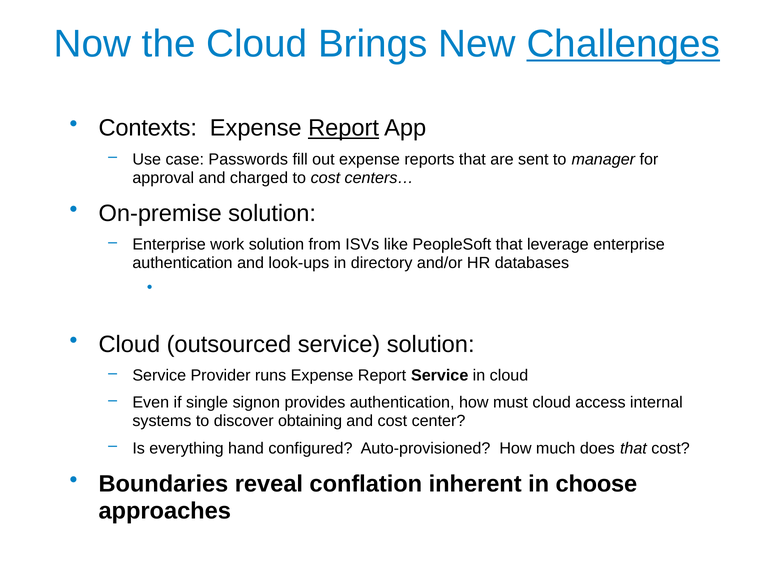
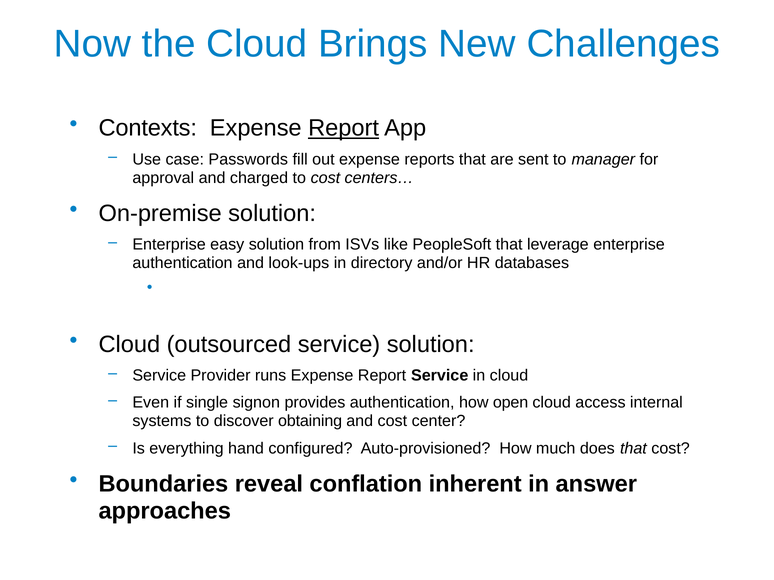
Challenges underline: present -> none
work: work -> easy
must: must -> open
choose: choose -> answer
